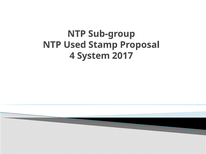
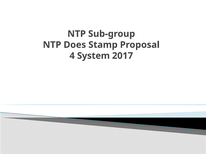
Used: Used -> Does
